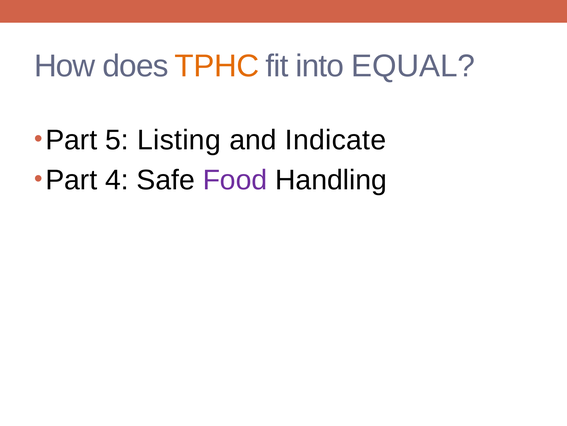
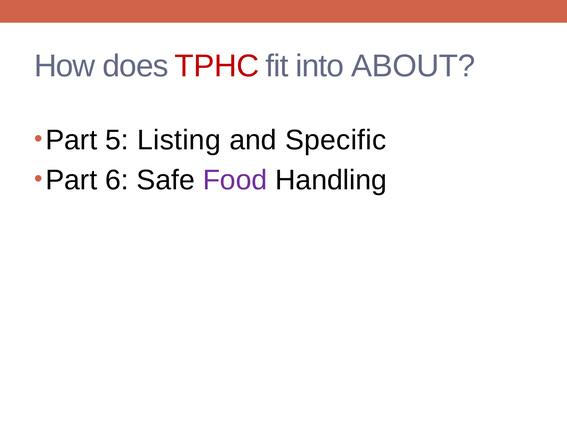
TPHC colour: orange -> red
EQUAL: EQUAL -> ABOUT
Indicate: Indicate -> Specific
4: 4 -> 6
